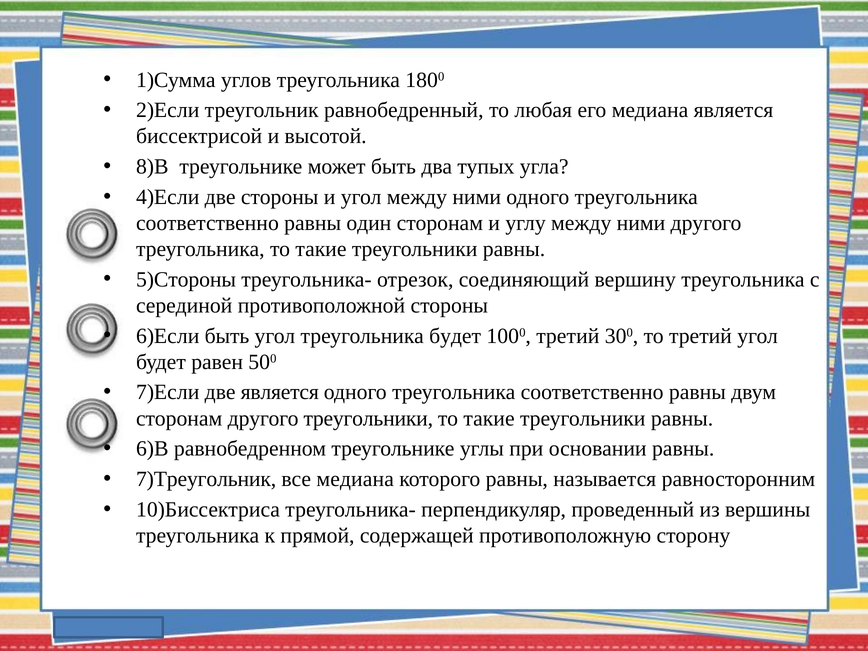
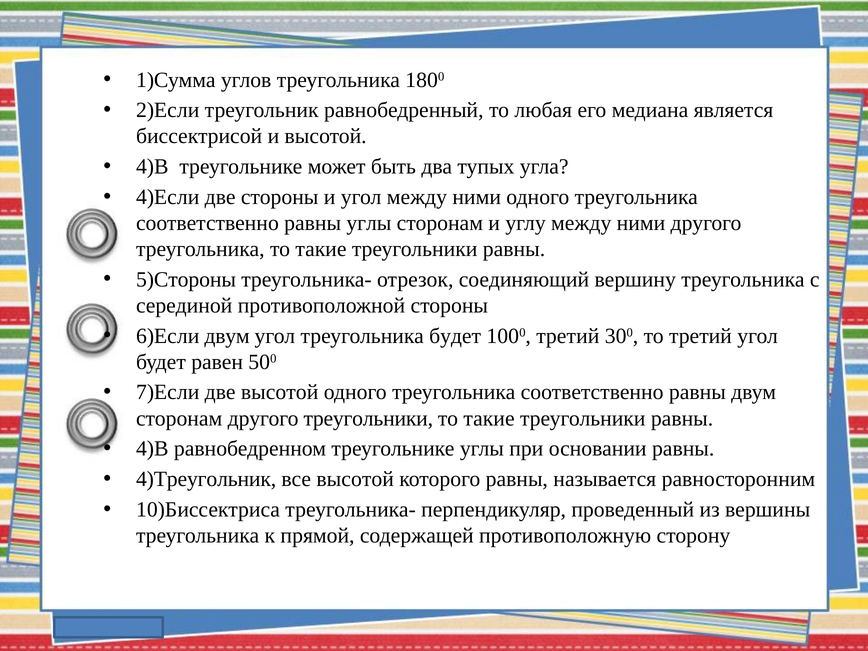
8)В at (152, 167): 8)В -> 4)В
равны один: один -> углы
6)Если быть: быть -> двум
две является: является -> высотой
6)В at (152, 449): 6)В -> 4)В
7)Треугольник: 7)Треугольник -> 4)Треугольник
все медиана: медиана -> высотой
